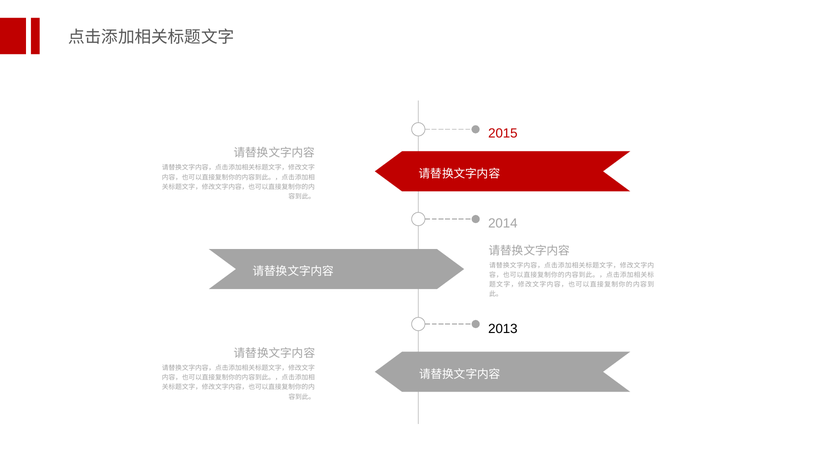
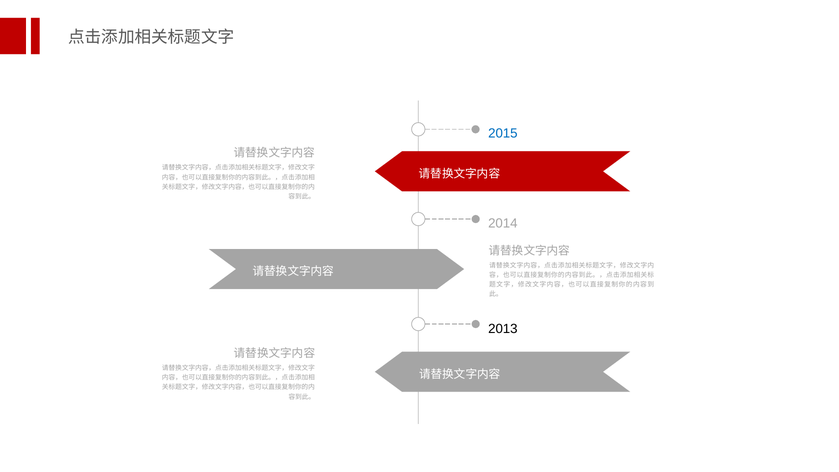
2015 colour: red -> blue
